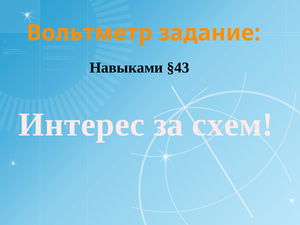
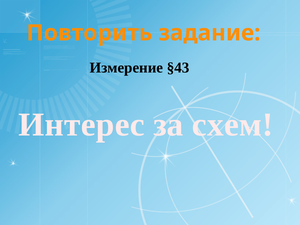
Вольтметр: Вольтметр -> Повторить
Навыками: Навыками -> Измерение
